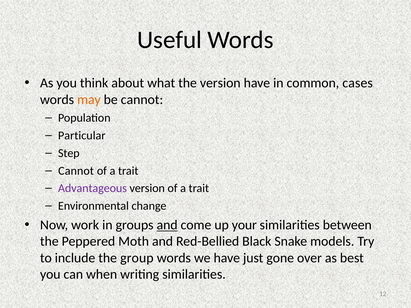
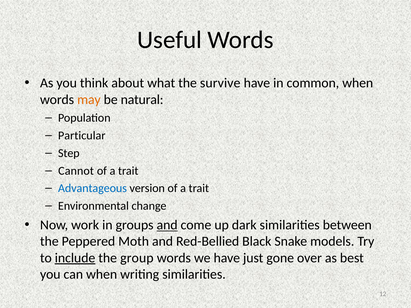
the version: version -> survive
common cases: cases -> when
be cannot: cannot -> natural
Advantageous colour: purple -> blue
your: your -> dark
include underline: none -> present
